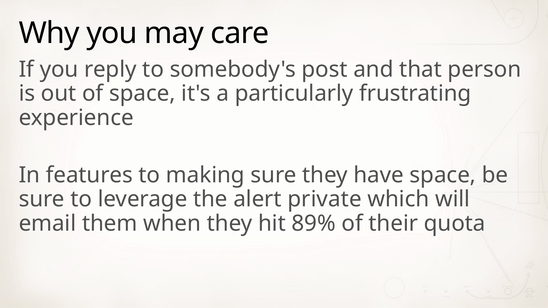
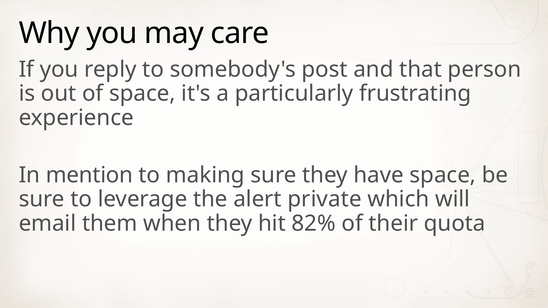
features: features -> mention
89%: 89% -> 82%
